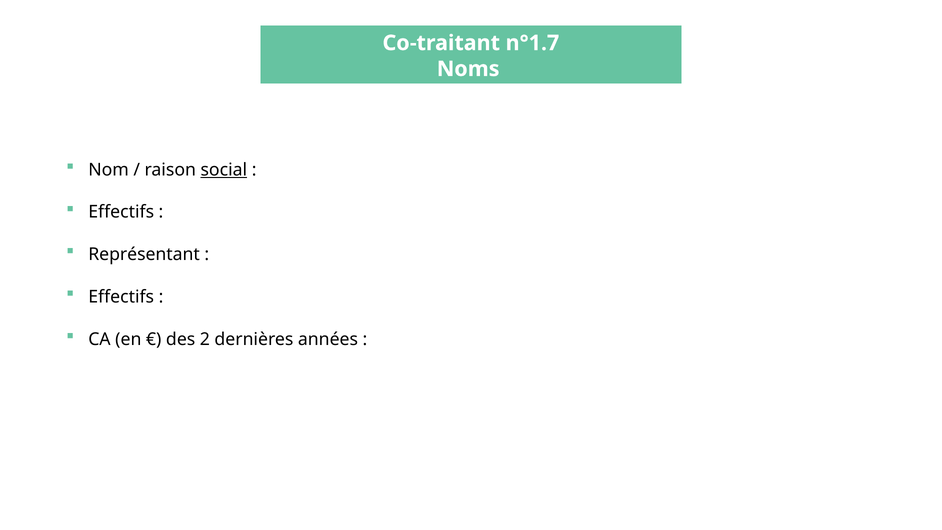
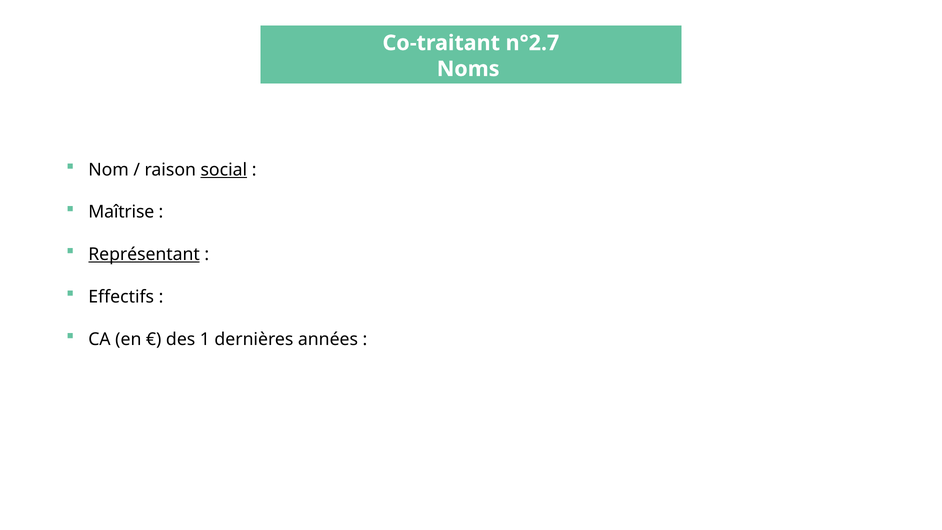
n°1.7: n°1.7 -> n°2.7
Effectifs at (121, 212): Effectifs -> Maîtrise
Représentant underline: none -> present
2: 2 -> 1
